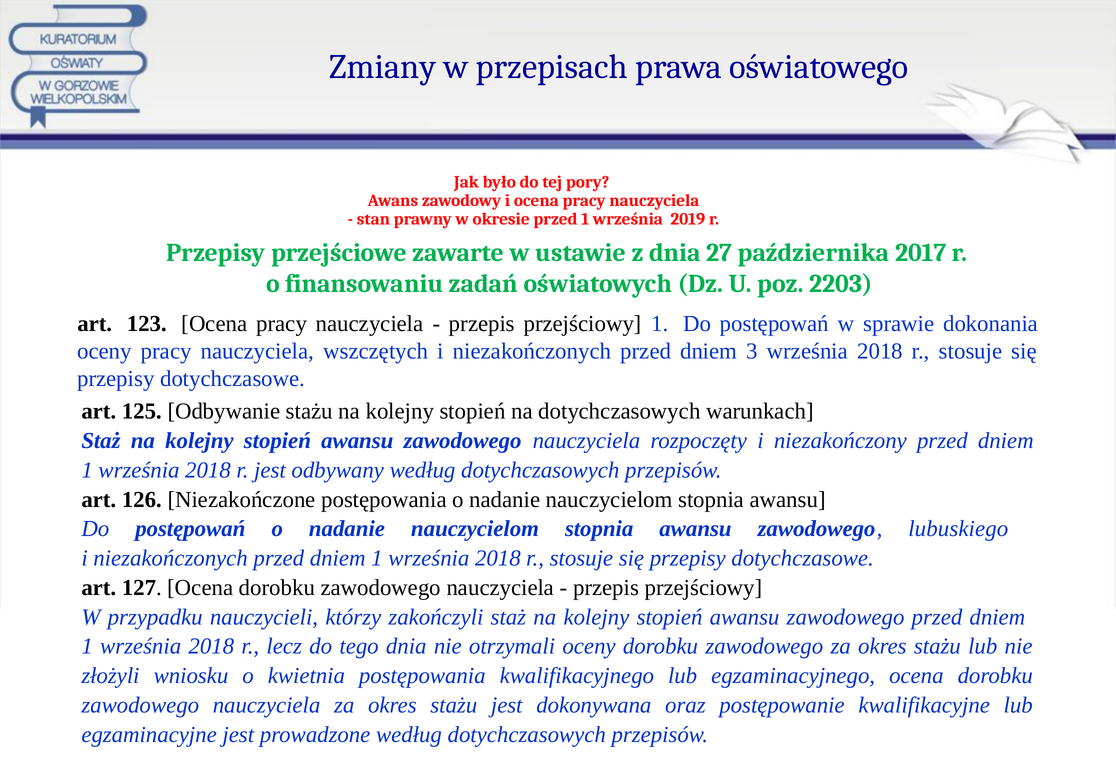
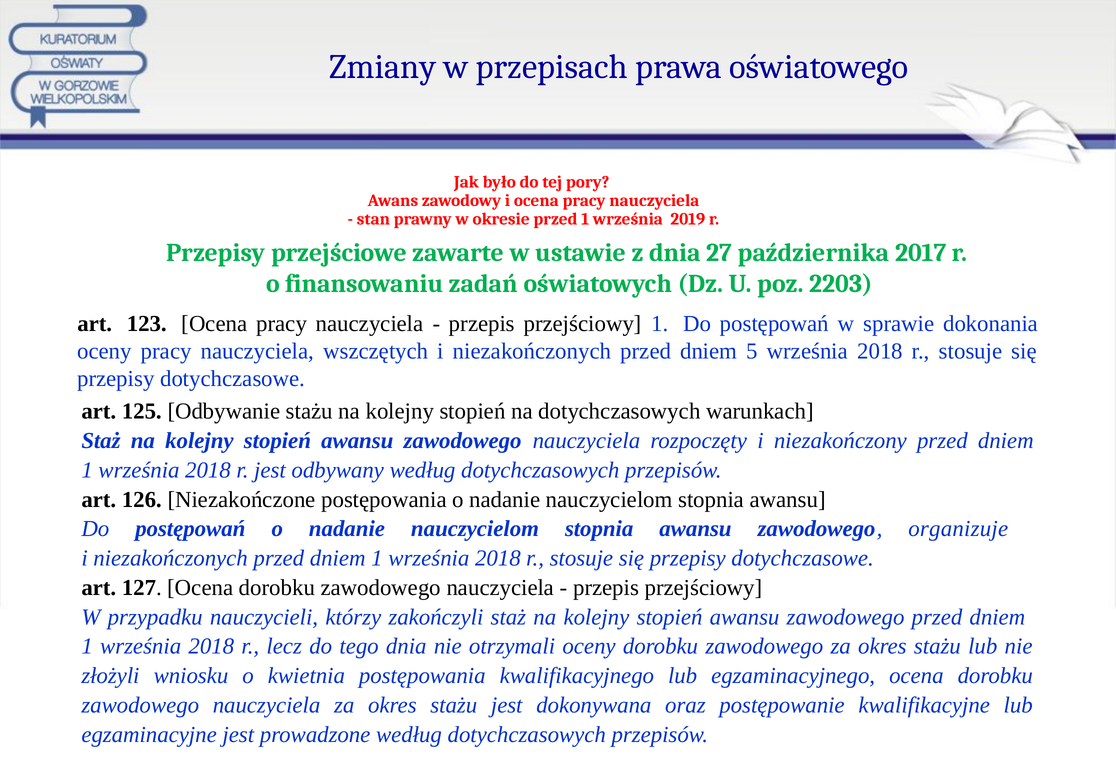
3: 3 -> 5
lubuskiego: lubuskiego -> organizuje
